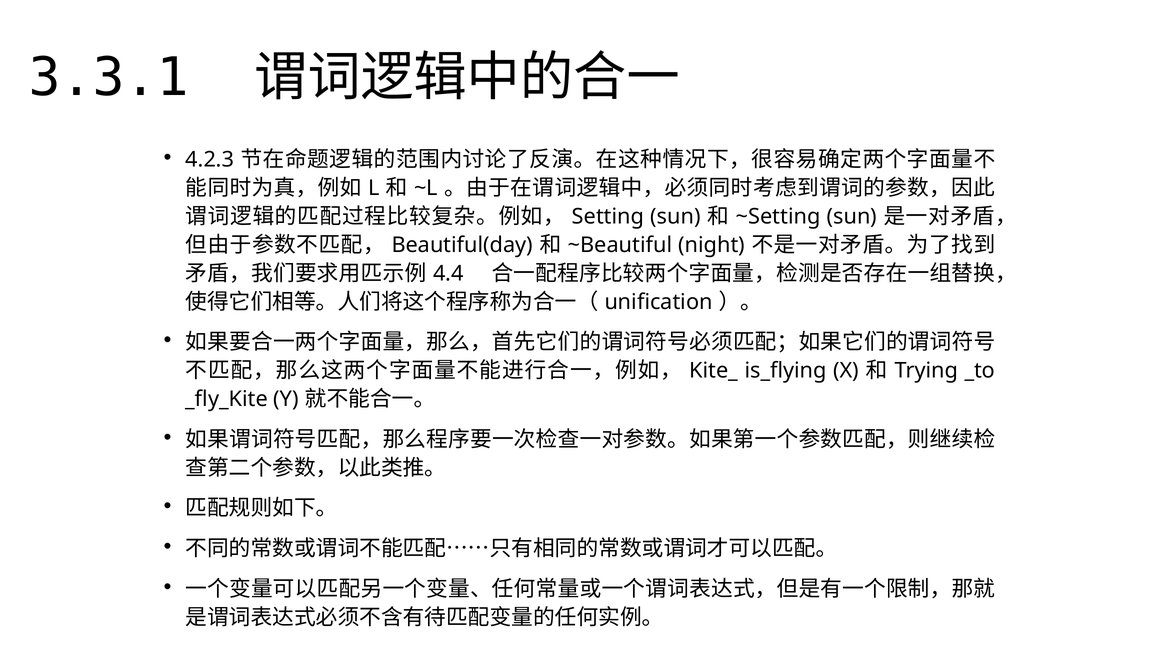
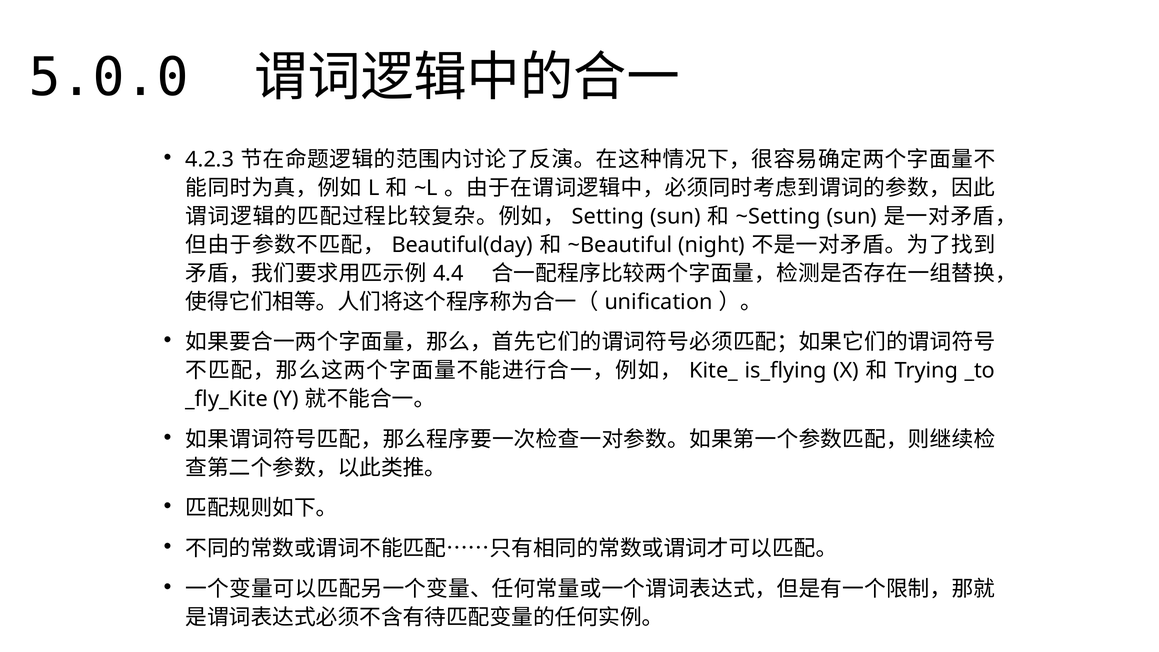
3.3.1: 3.3.1 -> 5.0.0
